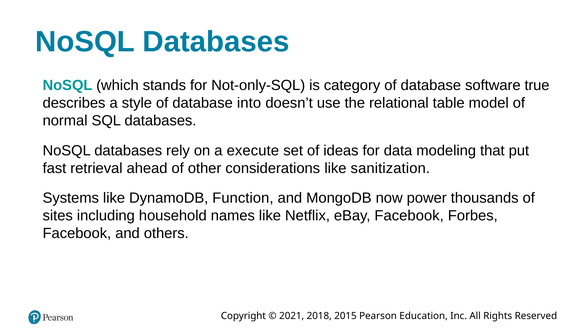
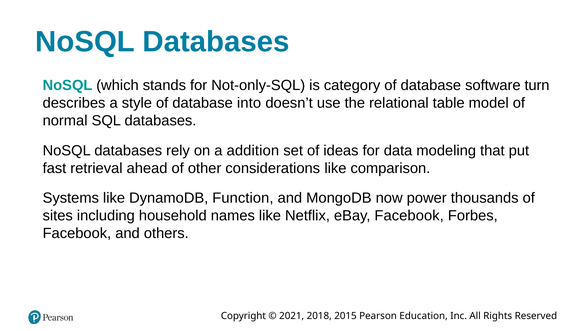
true: true -> turn
execute: execute -> addition
sanitization: sanitization -> comparison
